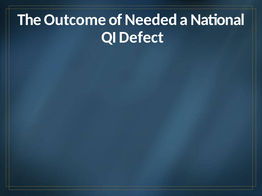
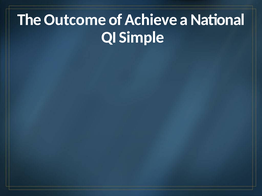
Needed: Needed -> Achieve
Defect: Defect -> Simple
